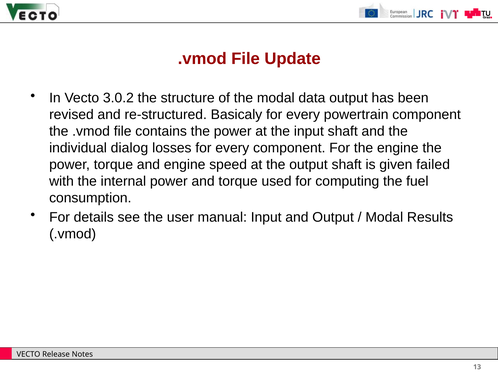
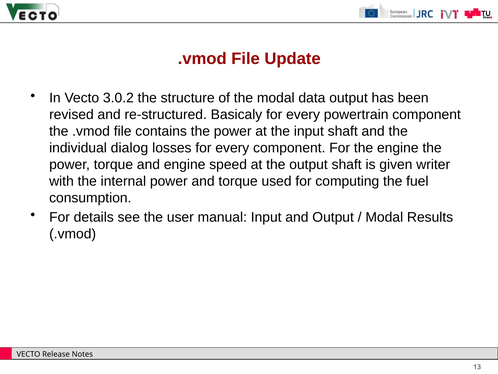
failed: failed -> writer
